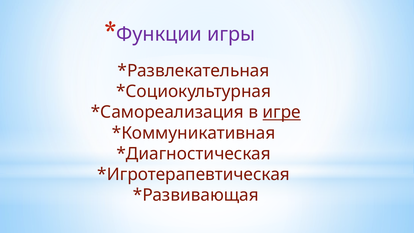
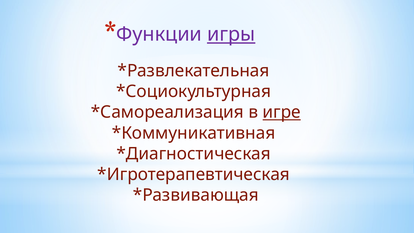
игры underline: none -> present
